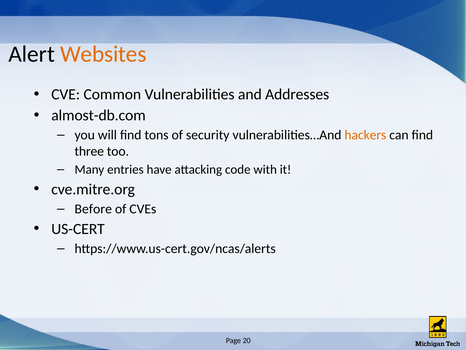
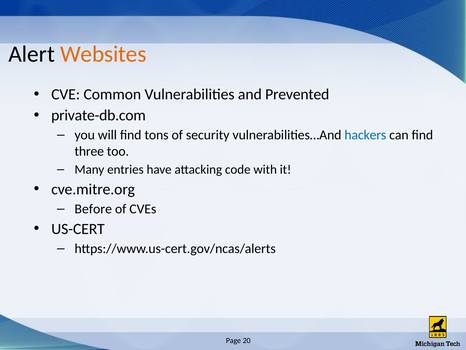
Addresses: Addresses -> Prevented
almost-db.com: almost-db.com -> private-db.com
hackers colour: orange -> blue
